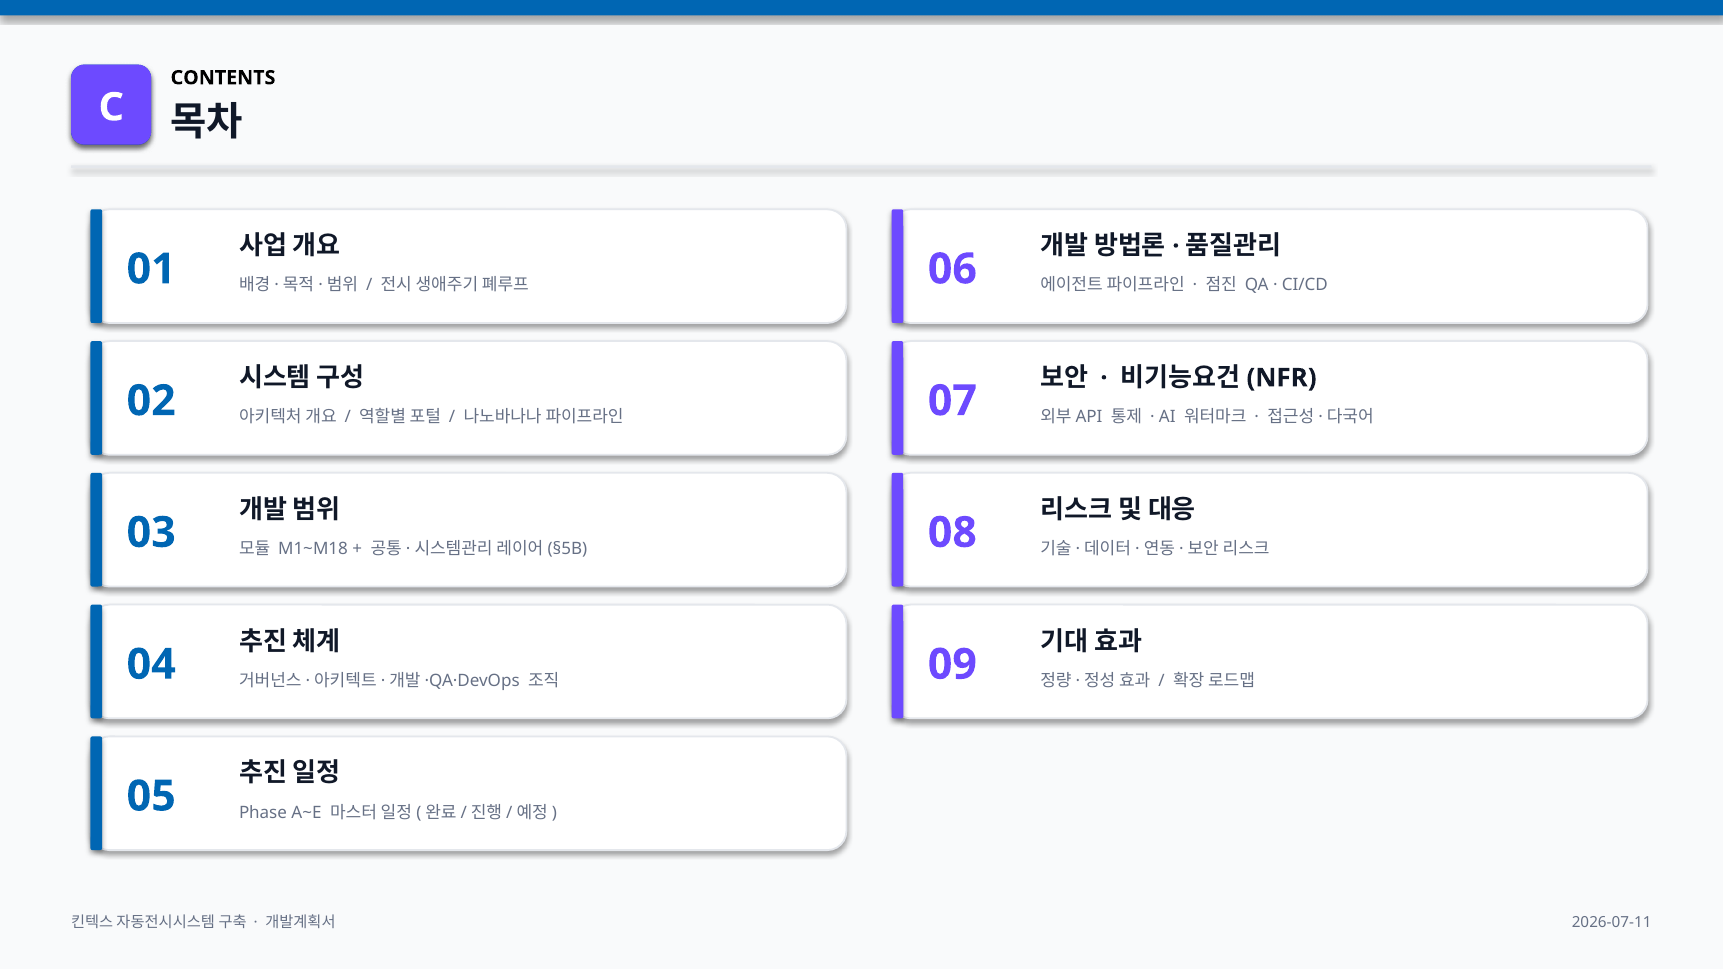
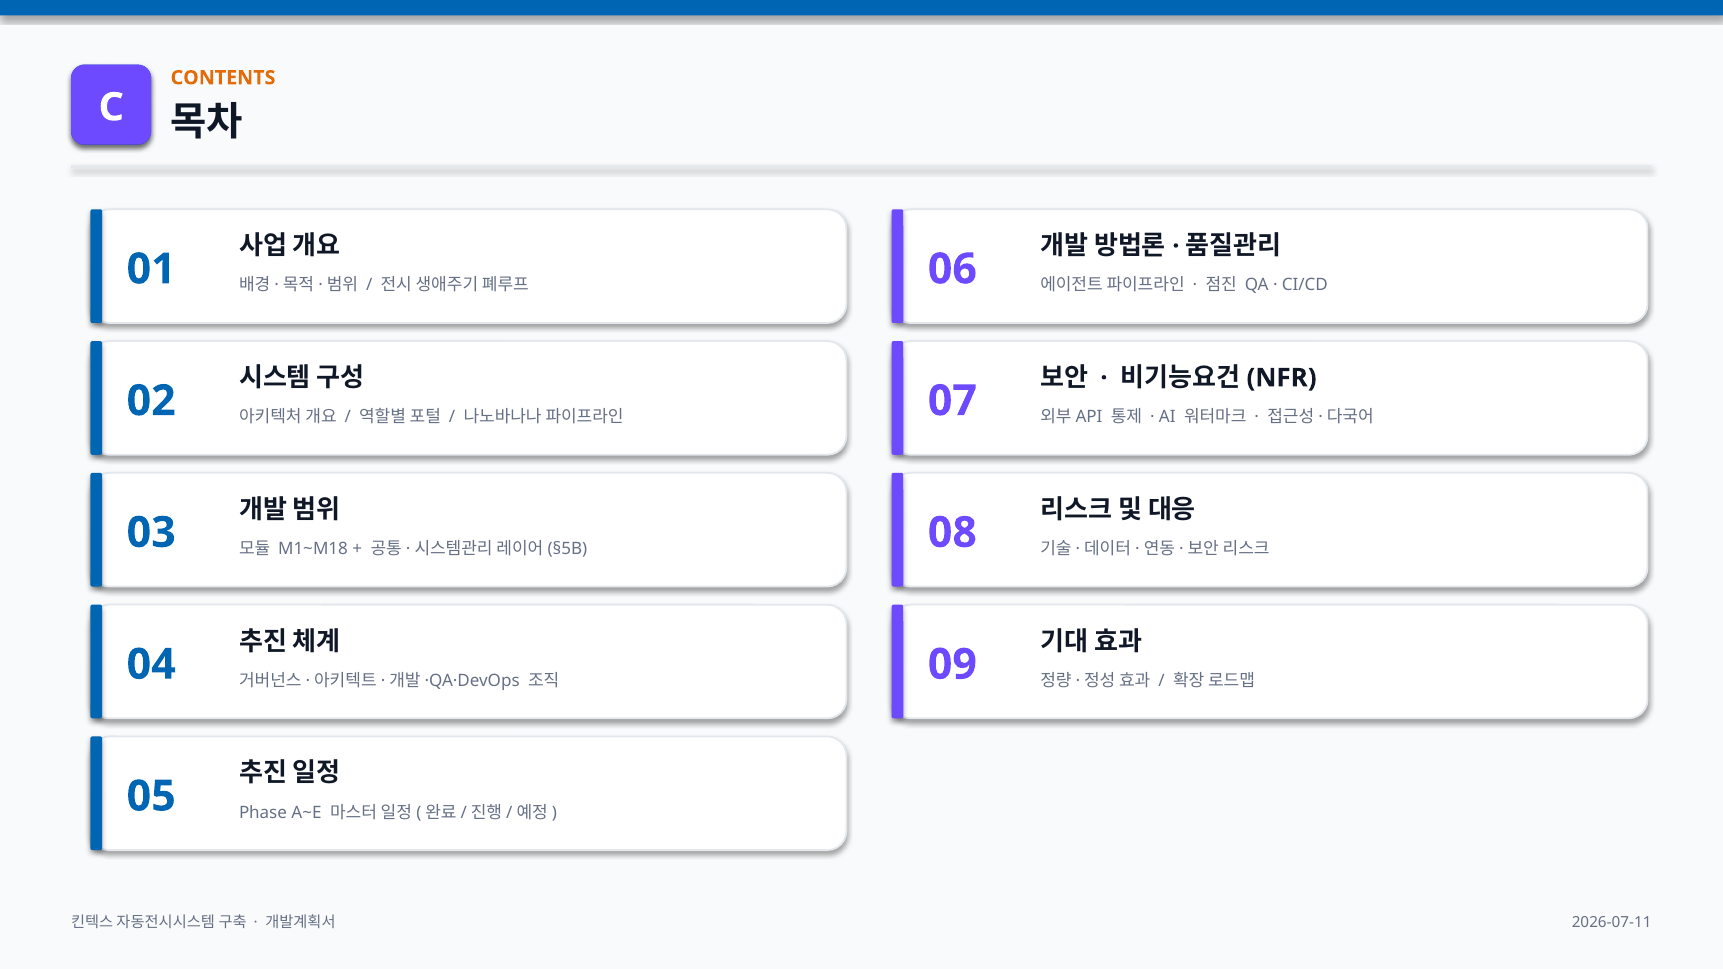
CONTENTS colour: black -> orange
